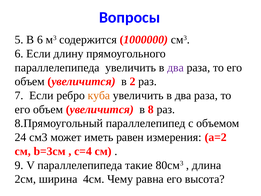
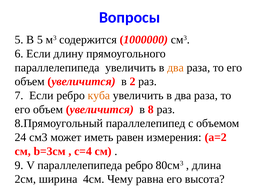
В 6: 6 -> 5
два at (176, 67) colour: purple -> orange
параллелепипеда такие: такие -> ребро
